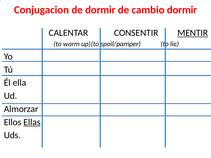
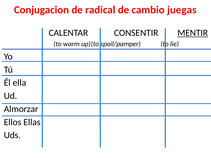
de dormir: dormir -> radical
cambio dormir: dormir -> juegas
Ellas underline: present -> none
